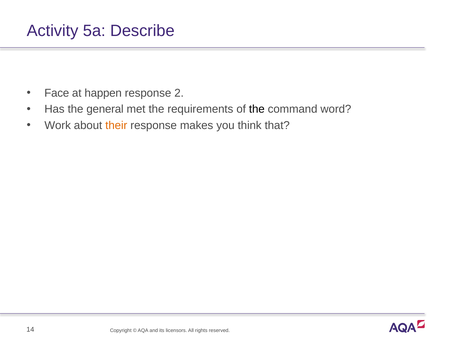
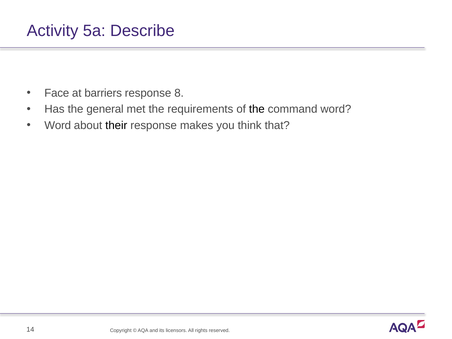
happen: happen -> barriers
2: 2 -> 8
Work at (58, 125): Work -> Word
their colour: orange -> black
